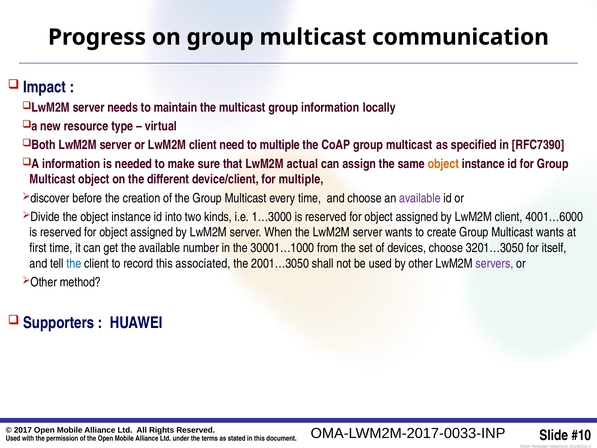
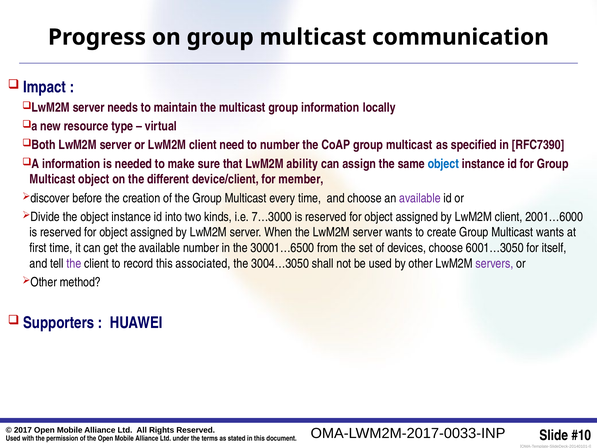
to multiple: multiple -> number
actual: actual -> ability
object at (443, 164) colour: orange -> blue
for multiple: multiple -> member
1…3000: 1…3000 -> 7…3000
4001…6000: 4001…6000 -> 2001…6000
30001…1000: 30001…1000 -> 30001…6500
3201…3050: 3201…3050 -> 6001…3050
the at (74, 263) colour: blue -> purple
2001…3050: 2001…3050 -> 3004…3050
